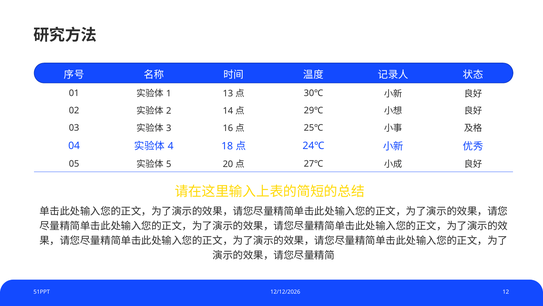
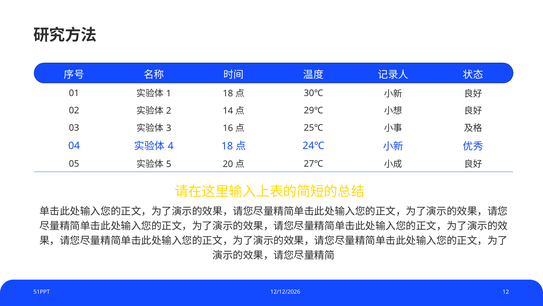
13 at (228, 93): 13 -> 18
